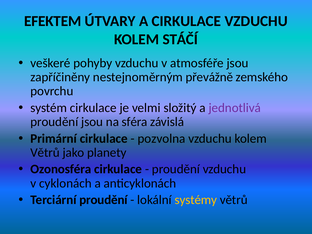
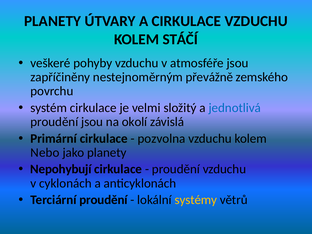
EFEKTEM at (53, 21): EFEKTEM -> PLANETY
jednotlivá colour: purple -> blue
sféra: sféra -> okolí
Větrů at (45, 153): Větrů -> Nebo
Ozonosféra: Ozonosféra -> Nepohybují
